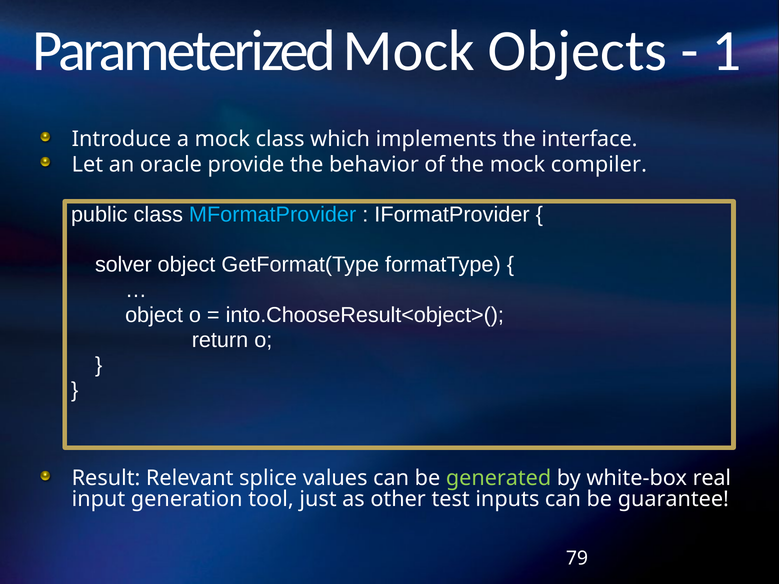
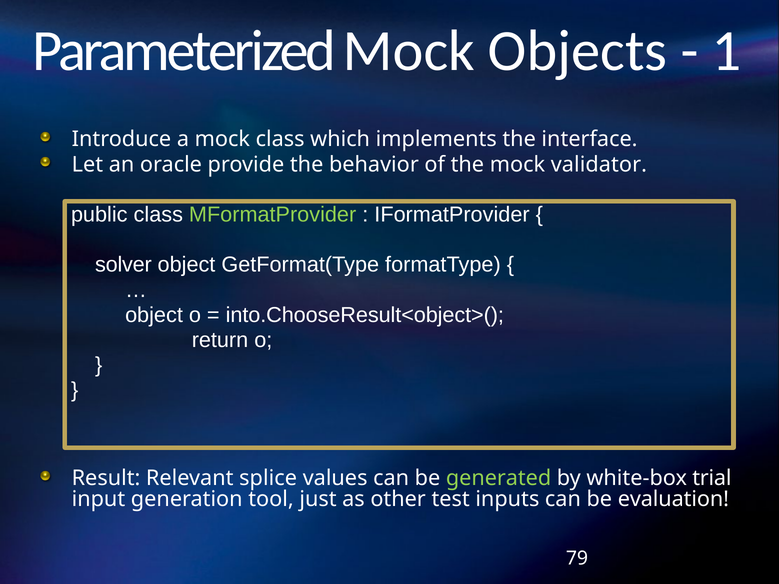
compiler: compiler -> validator
MFormatProvider colour: light blue -> light green
real: real -> trial
guarantee: guarantee -> evaluation
